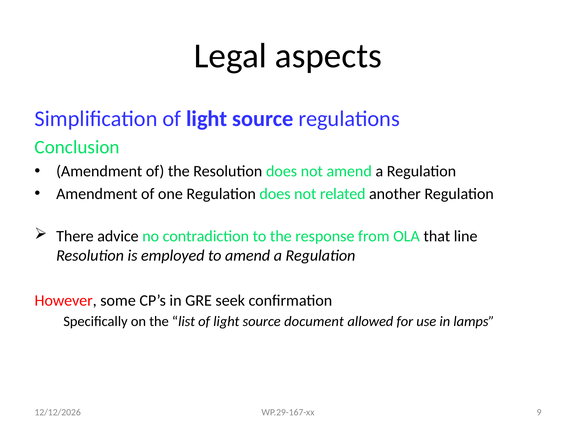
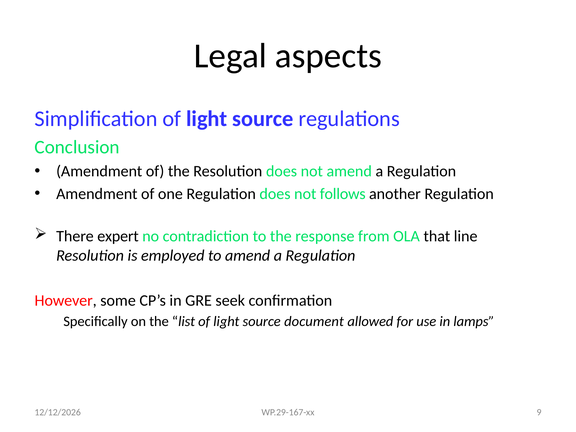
related: related -> follows
advice: advice -> expert
